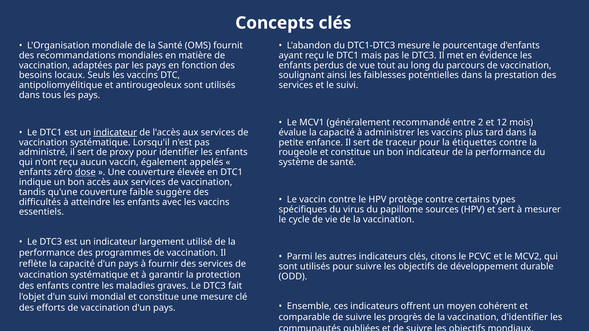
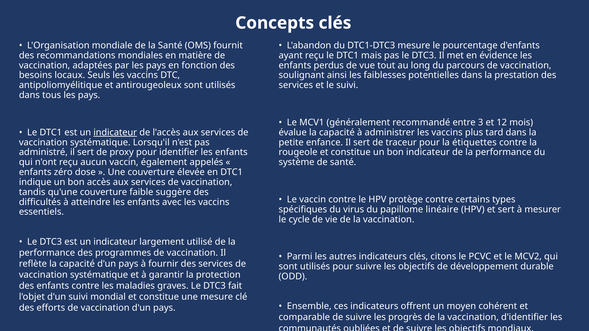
2: 2 -> 3
dose underline: present -> none
sources: sources -> linéaire
